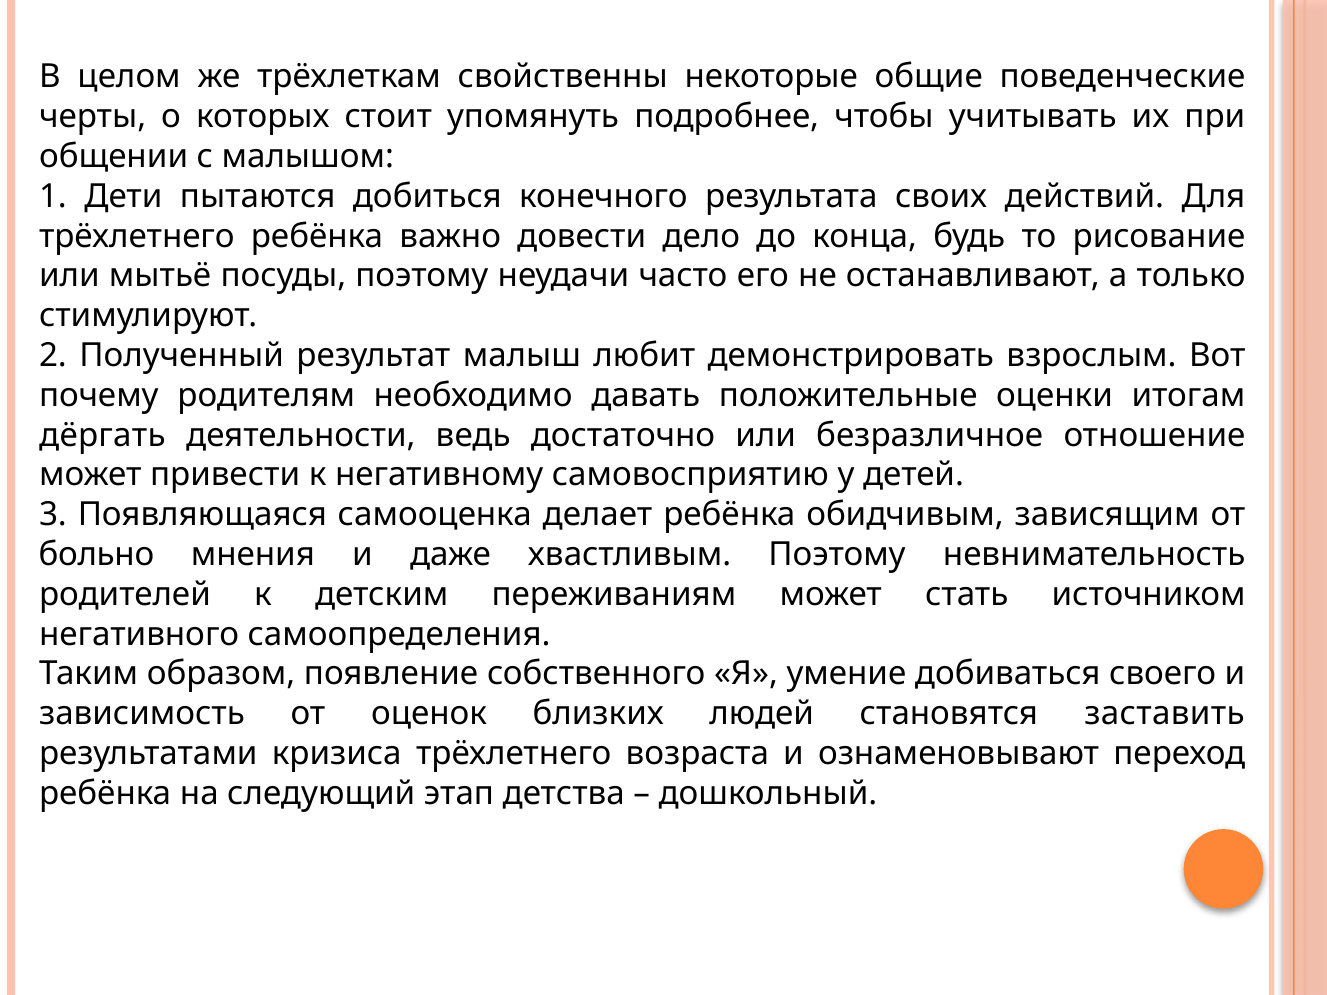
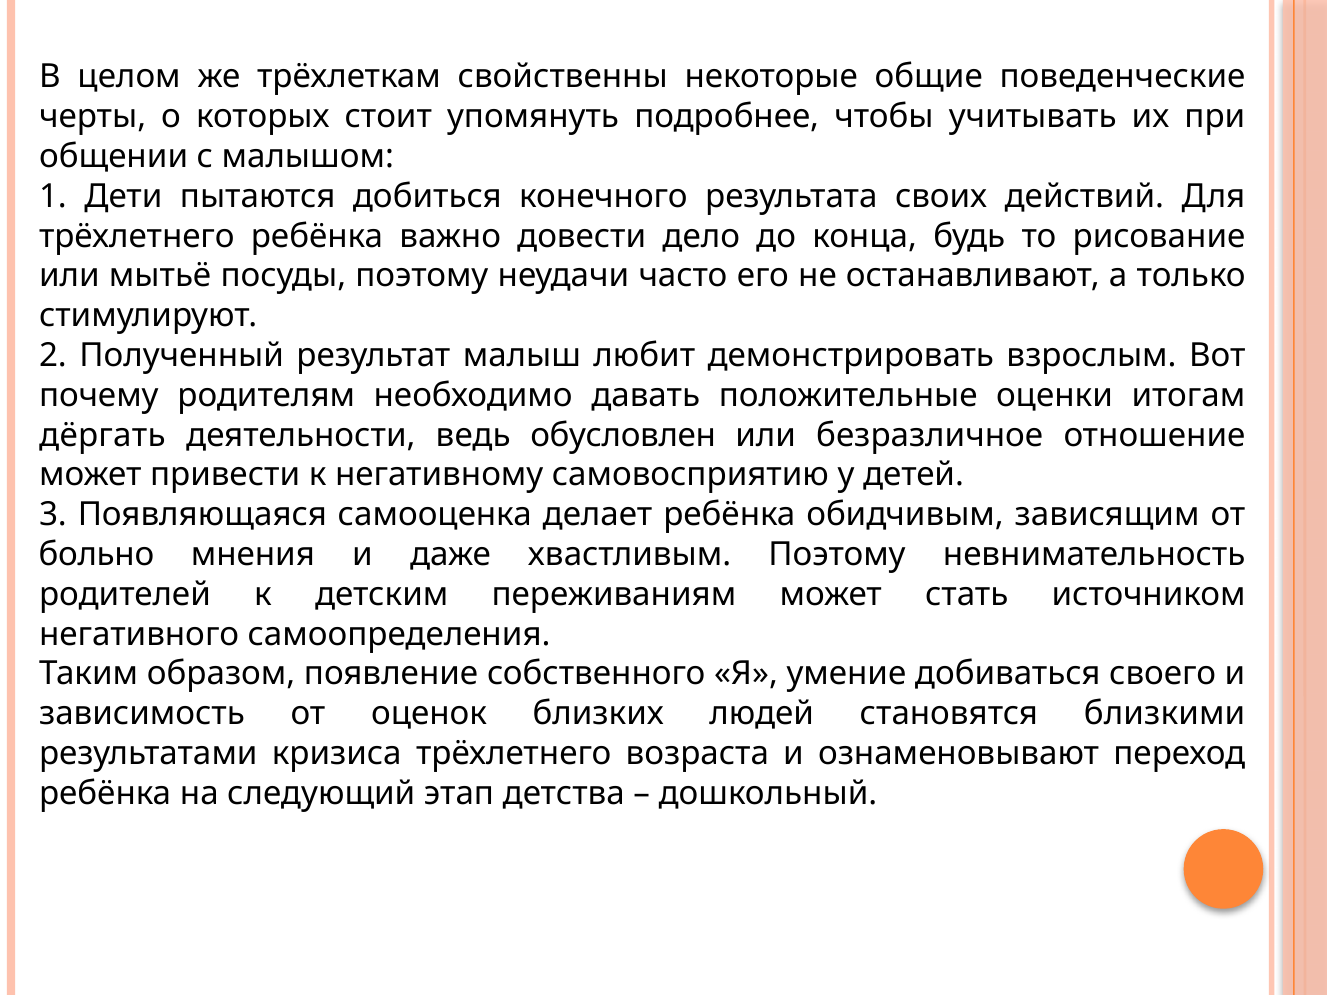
достаточно: достаточно -> обусловлен
заставить: заставить -> близкими
